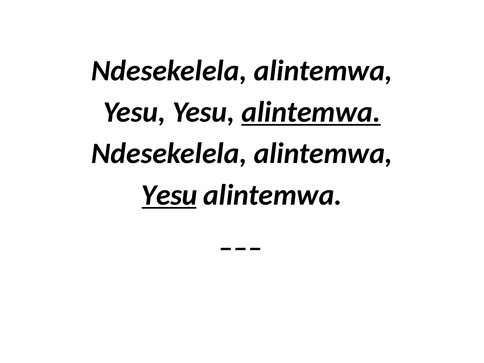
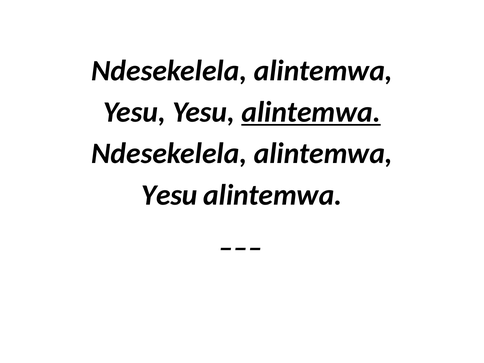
Yesu at (169, 195) underline: present -> none
